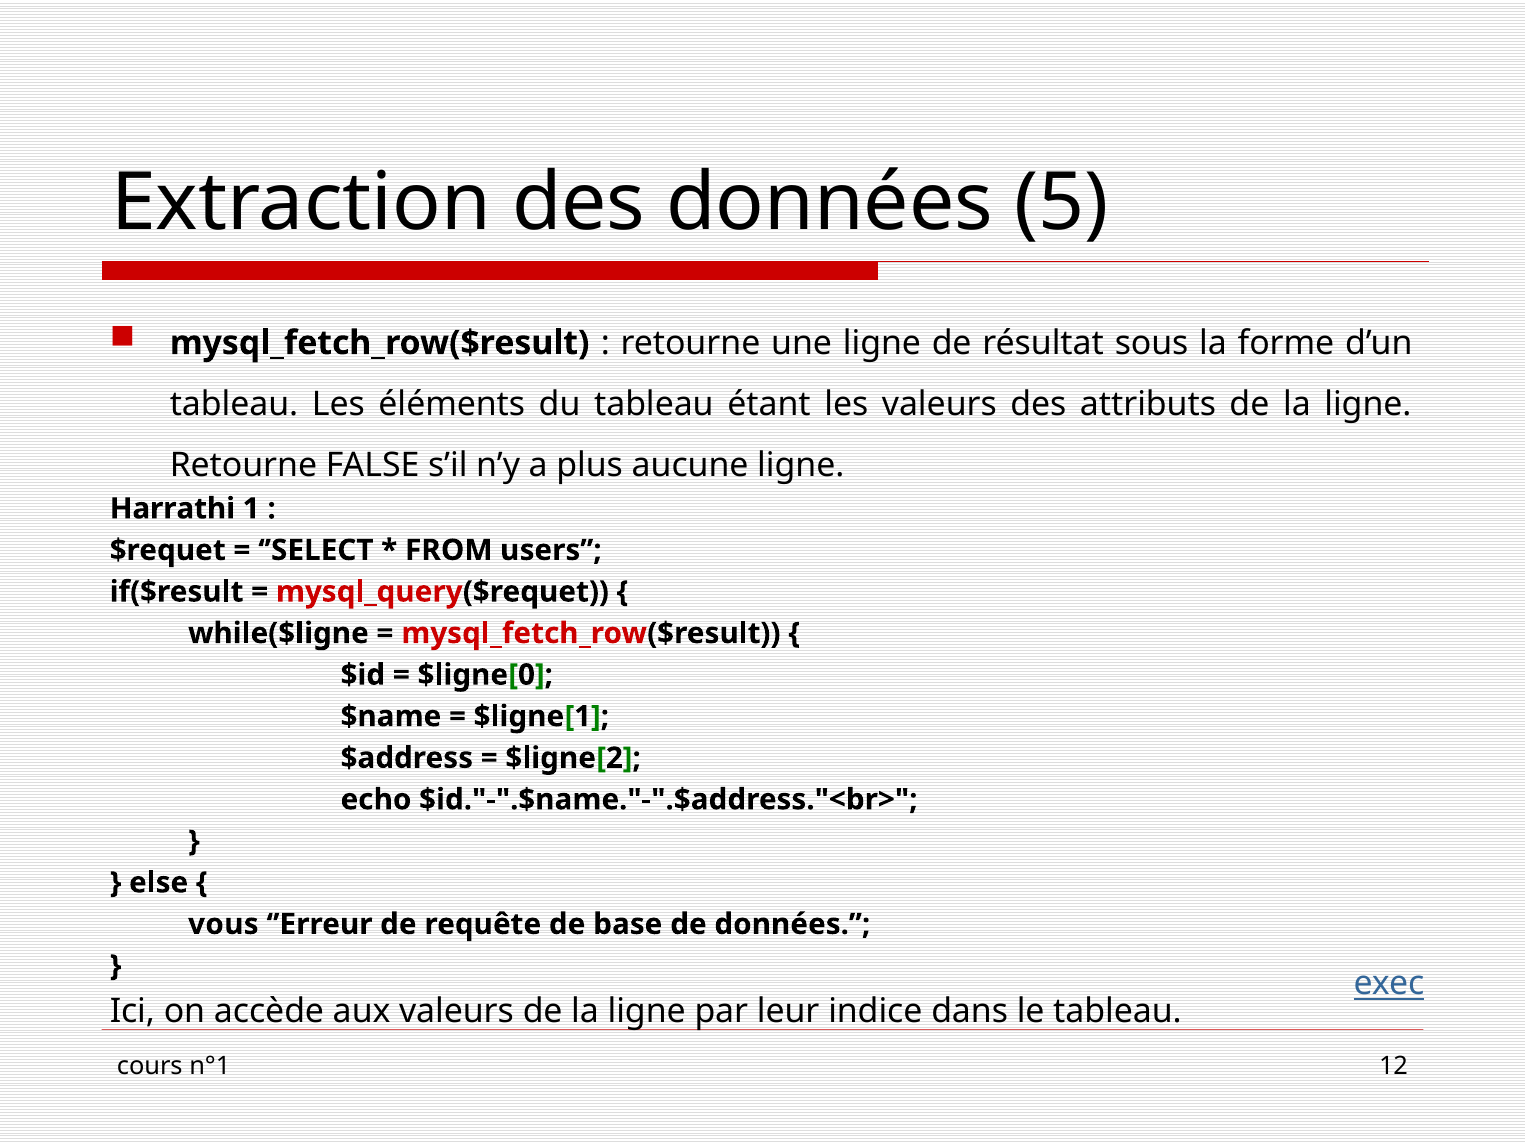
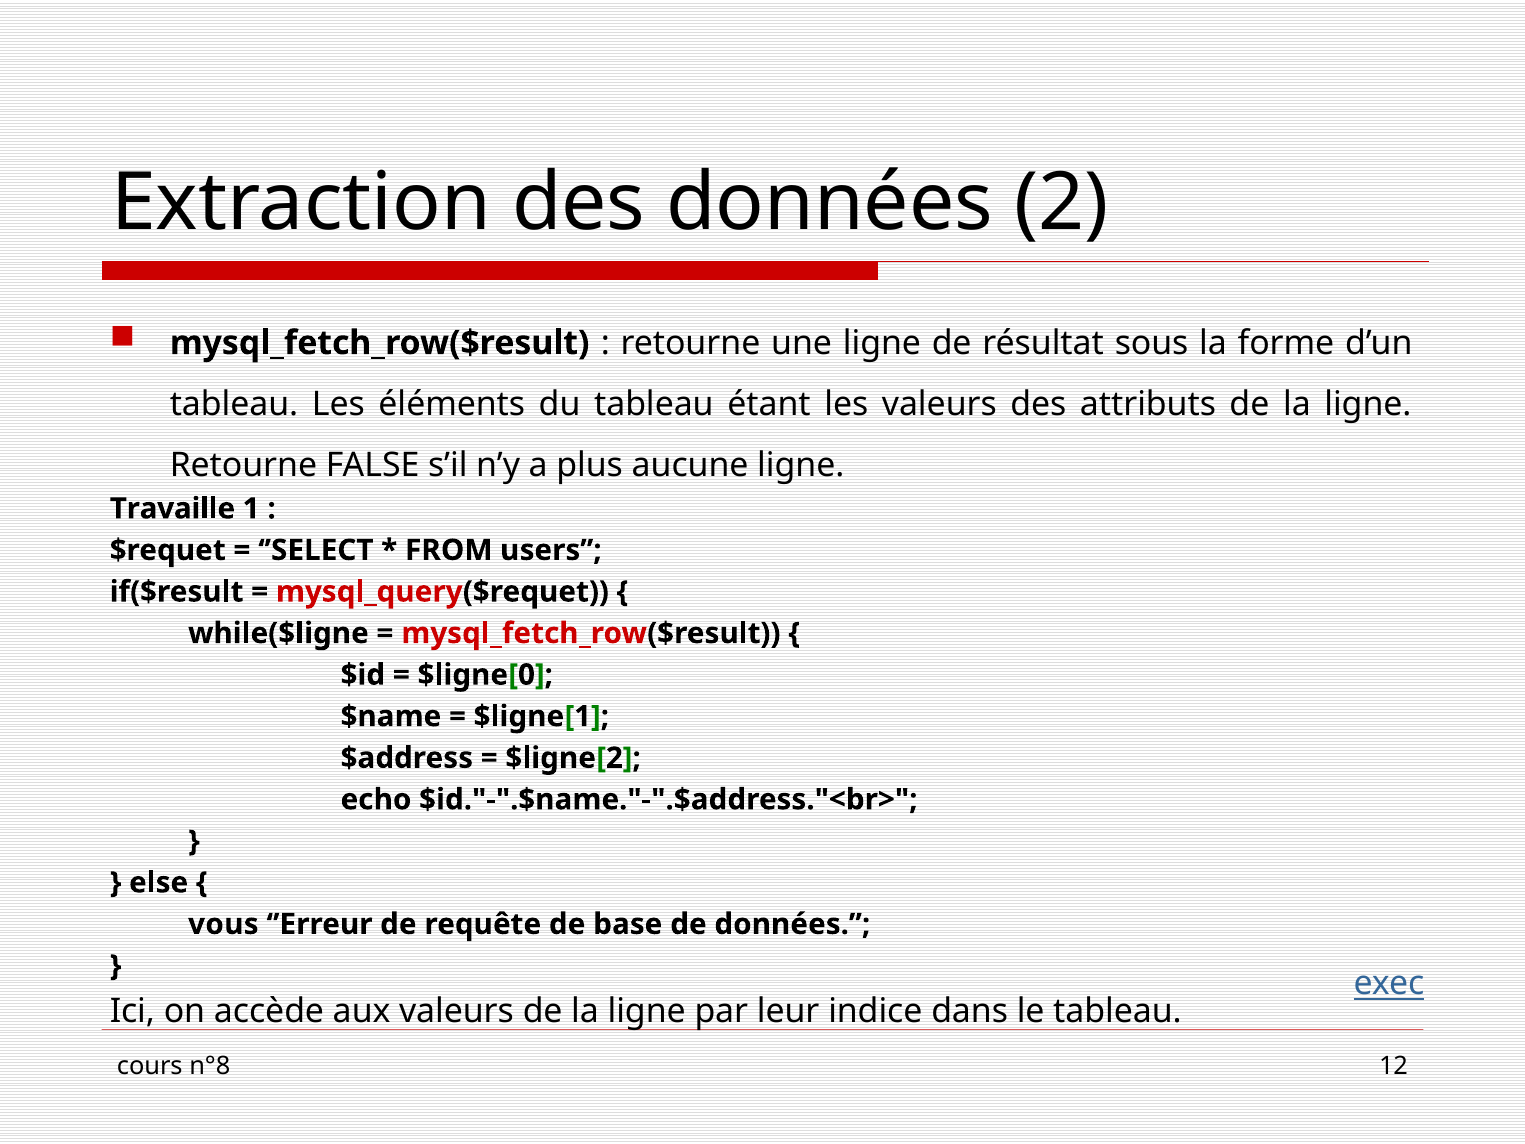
5: 5 -> 2
Harrathi: Harrathi -> Travaille
n°1: n°1 -> n°8
